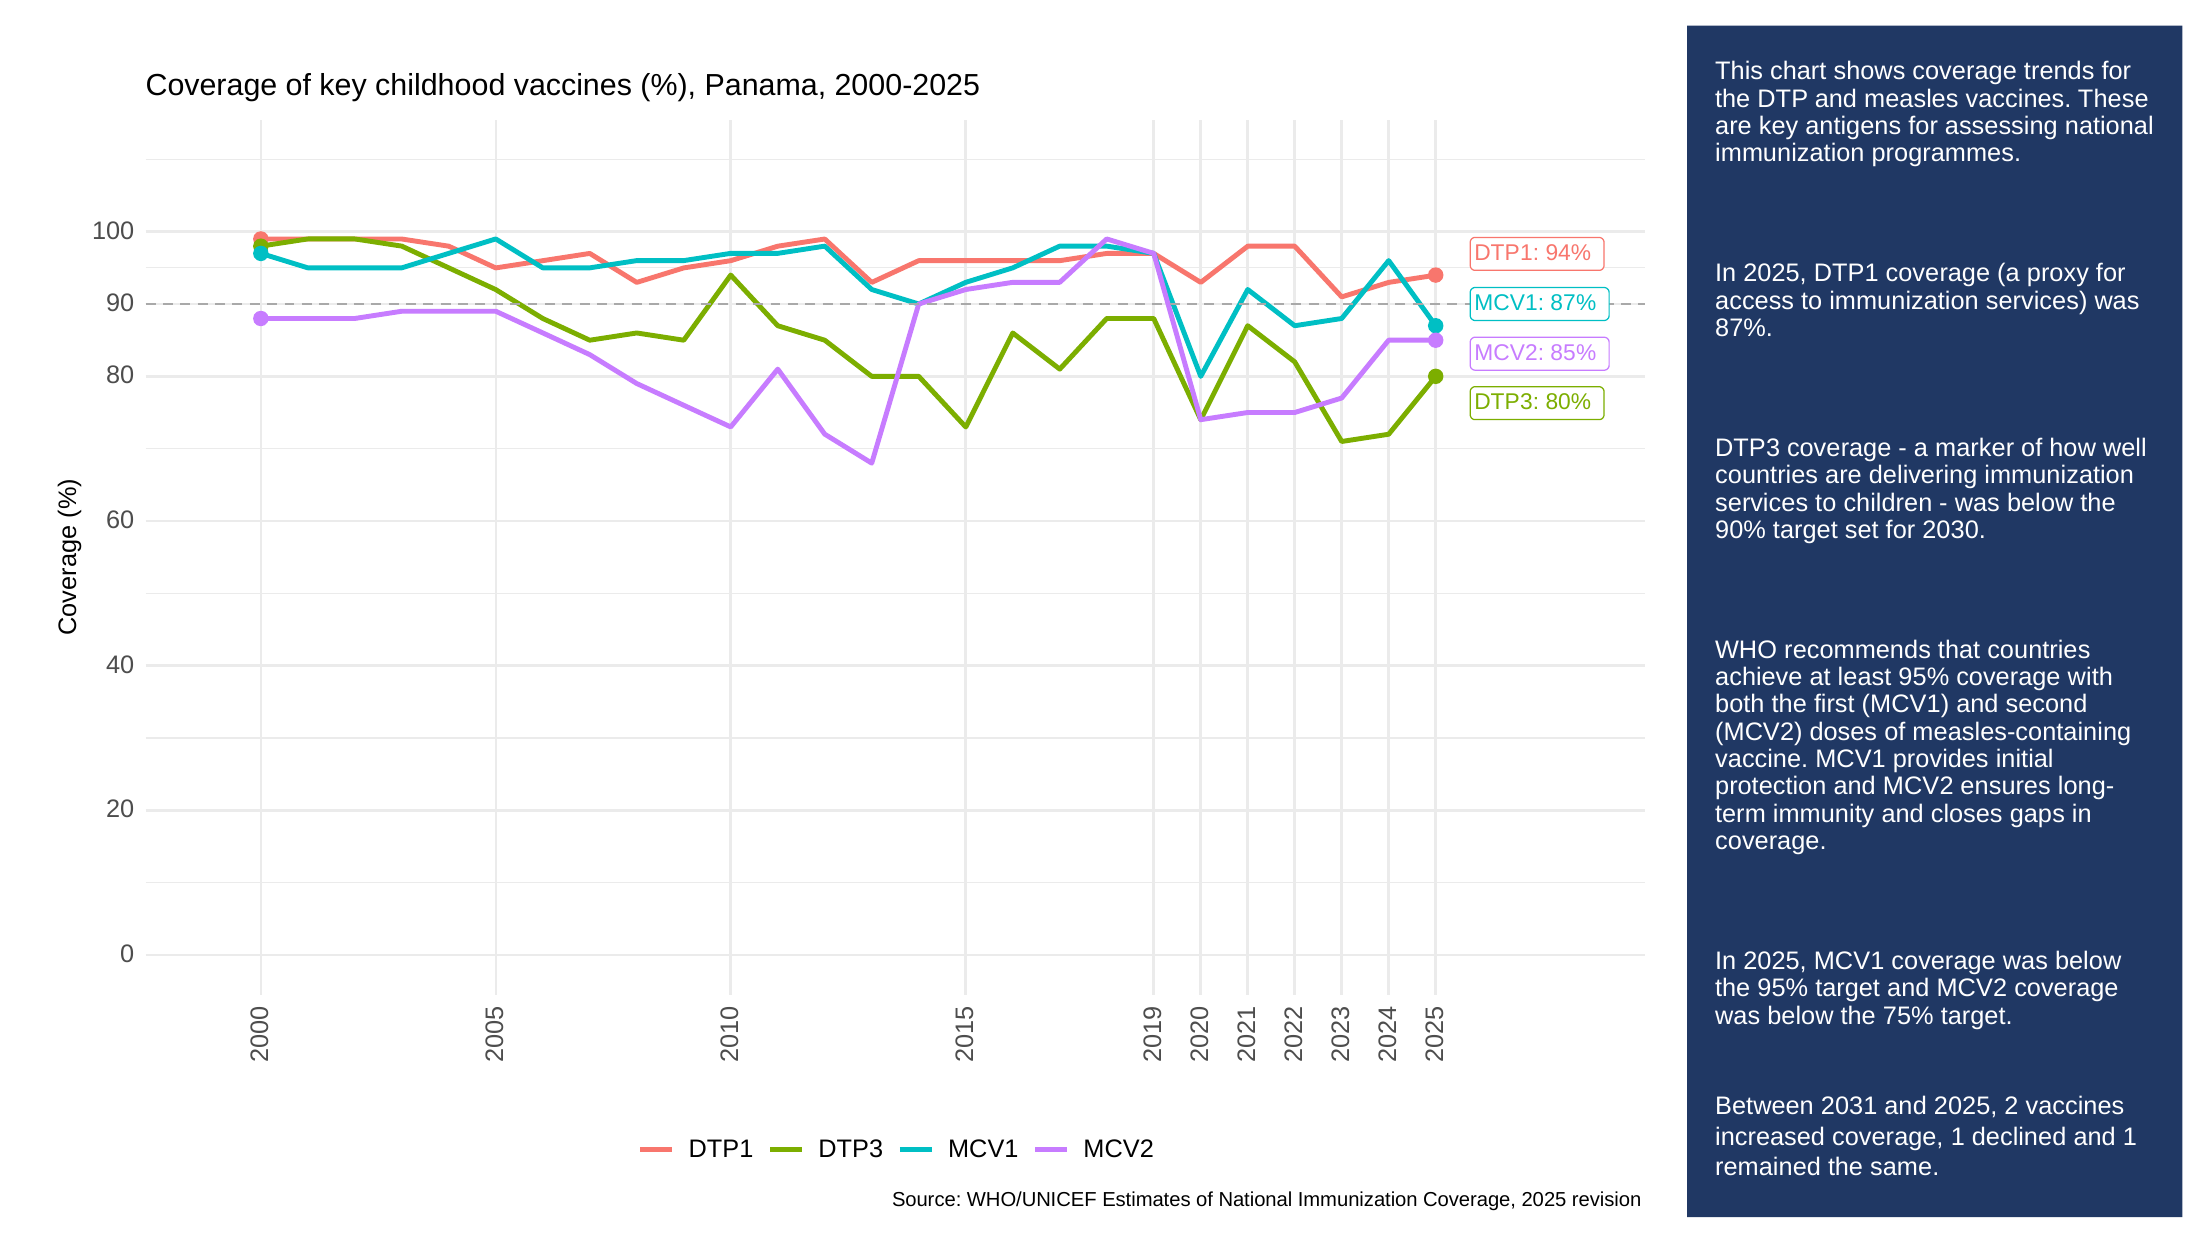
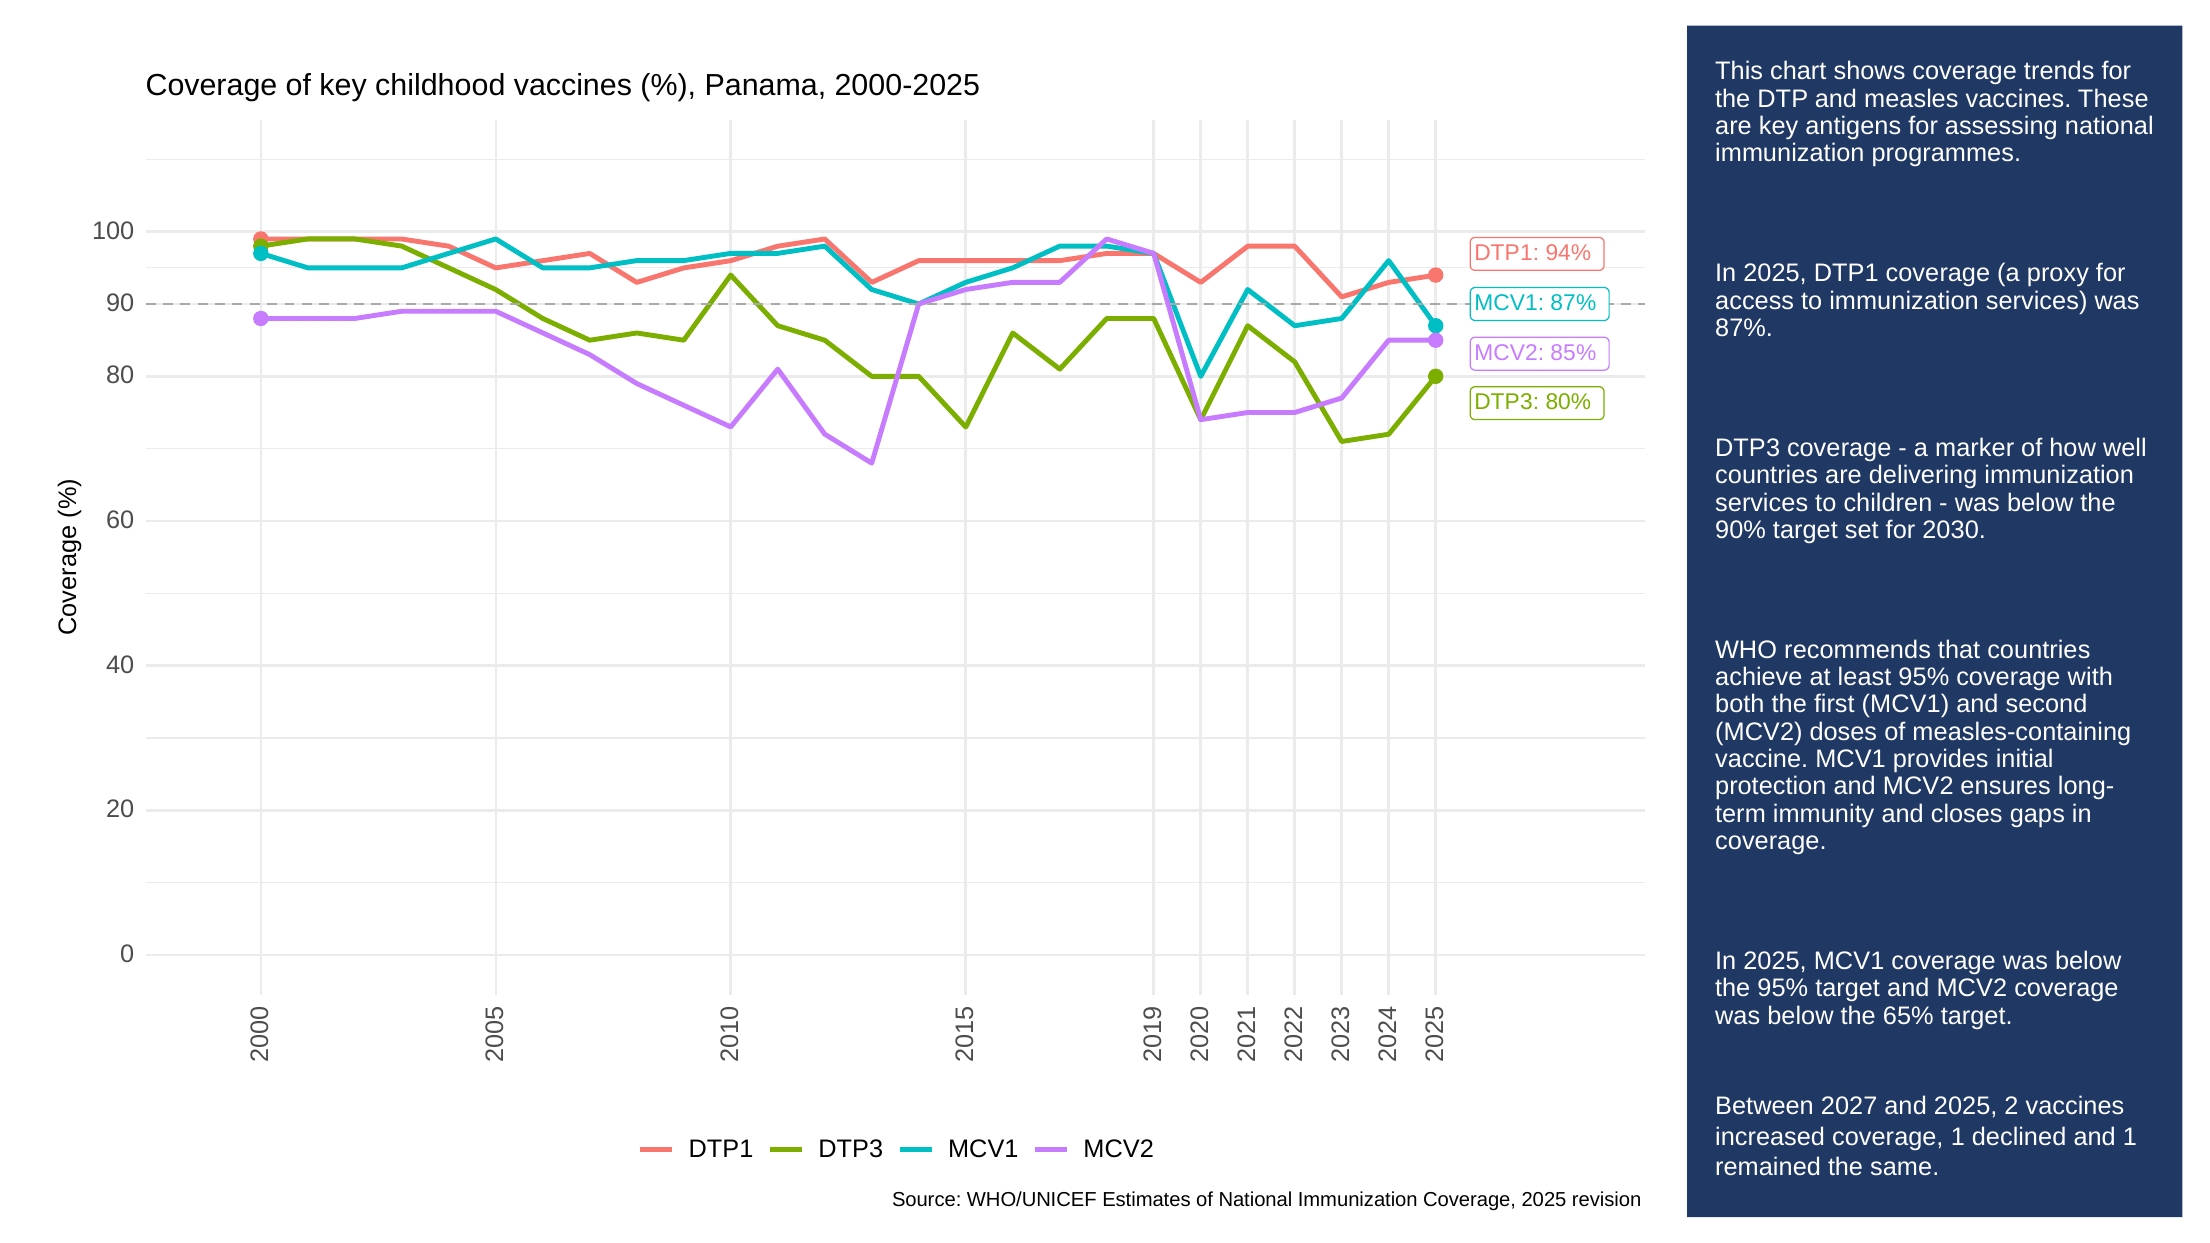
75%: 75% -> 65%
2031: 2031 -> 2027
